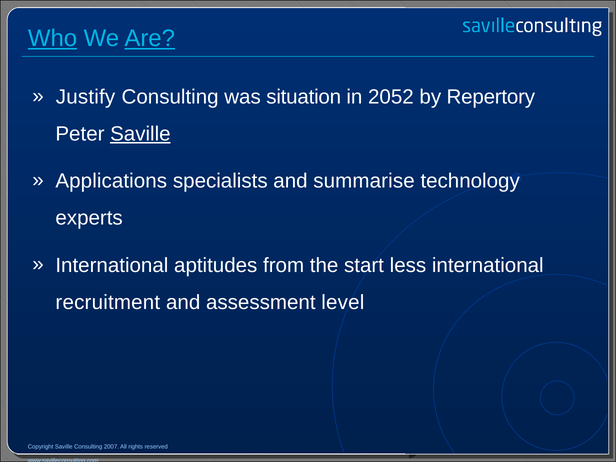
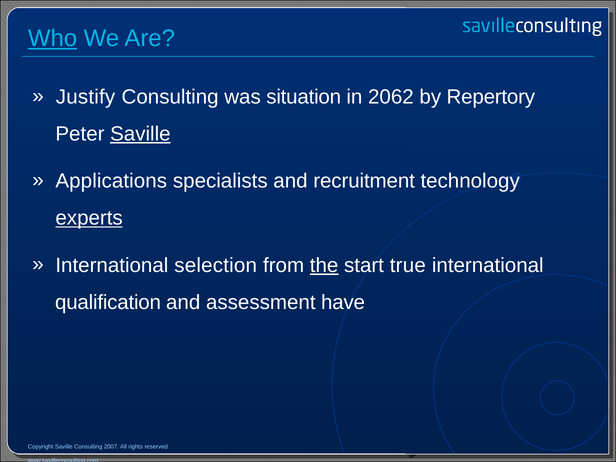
Are underline: present -> none
2052: 2052 -> 2062
summarise: summarise -> recruitment
experts underline: none -> present
aptitudes: aptitudes -> selection
the underline: none -> present
less: less -> true
recruitment: recruitment -> qualification
level: level -> have
